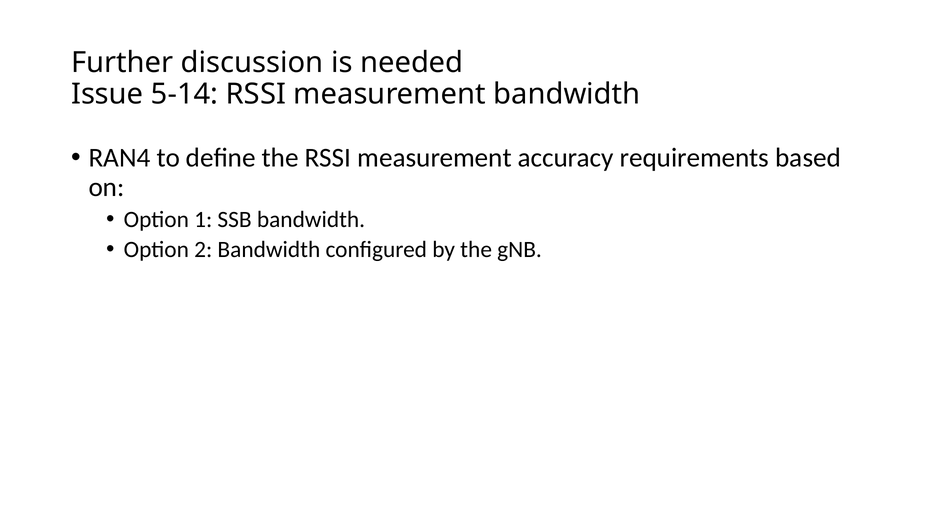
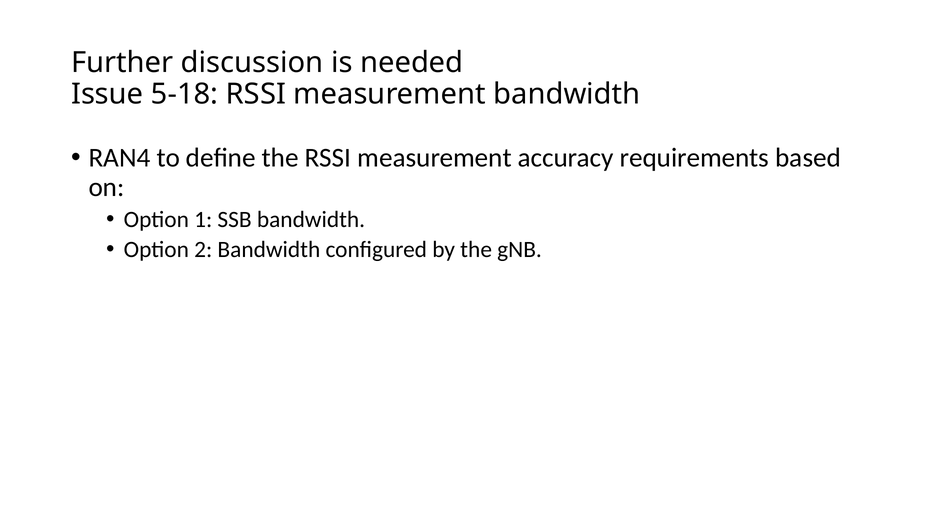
5-14: 5-14 -> 5-18
